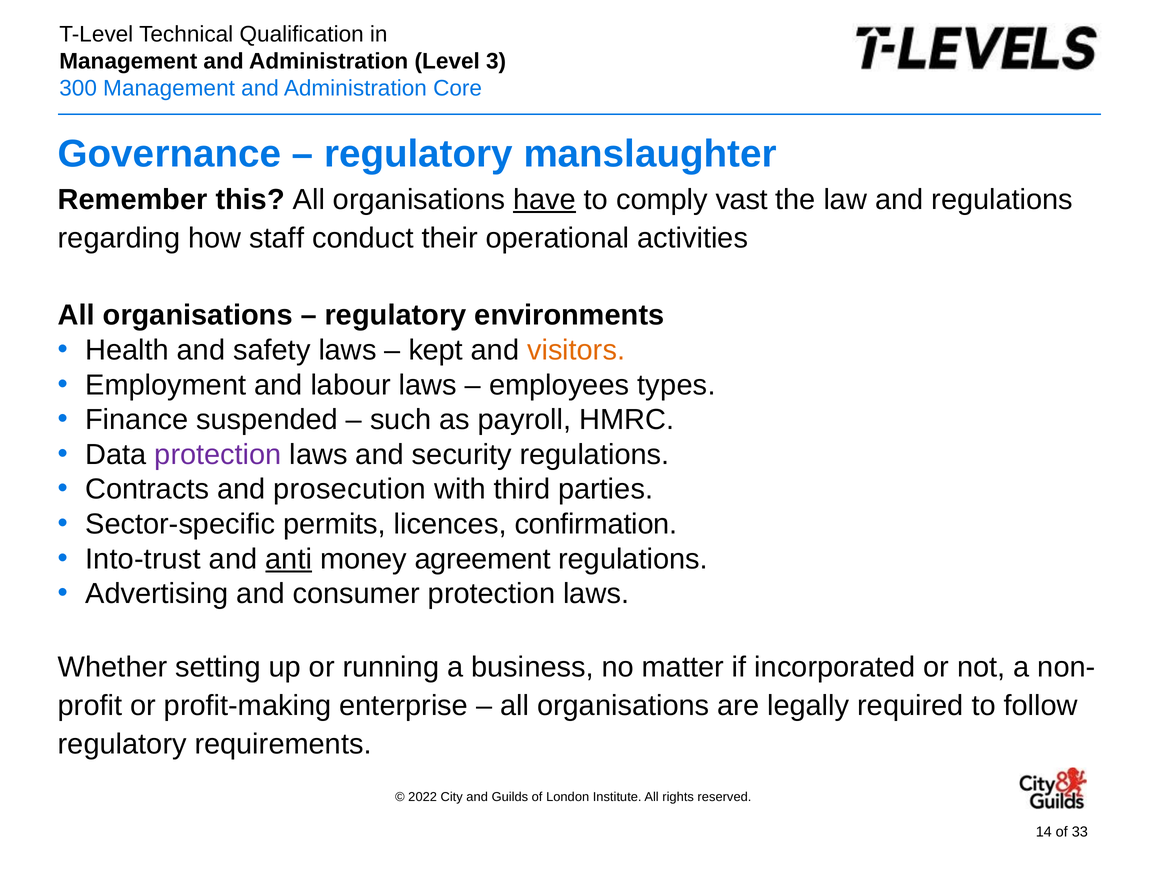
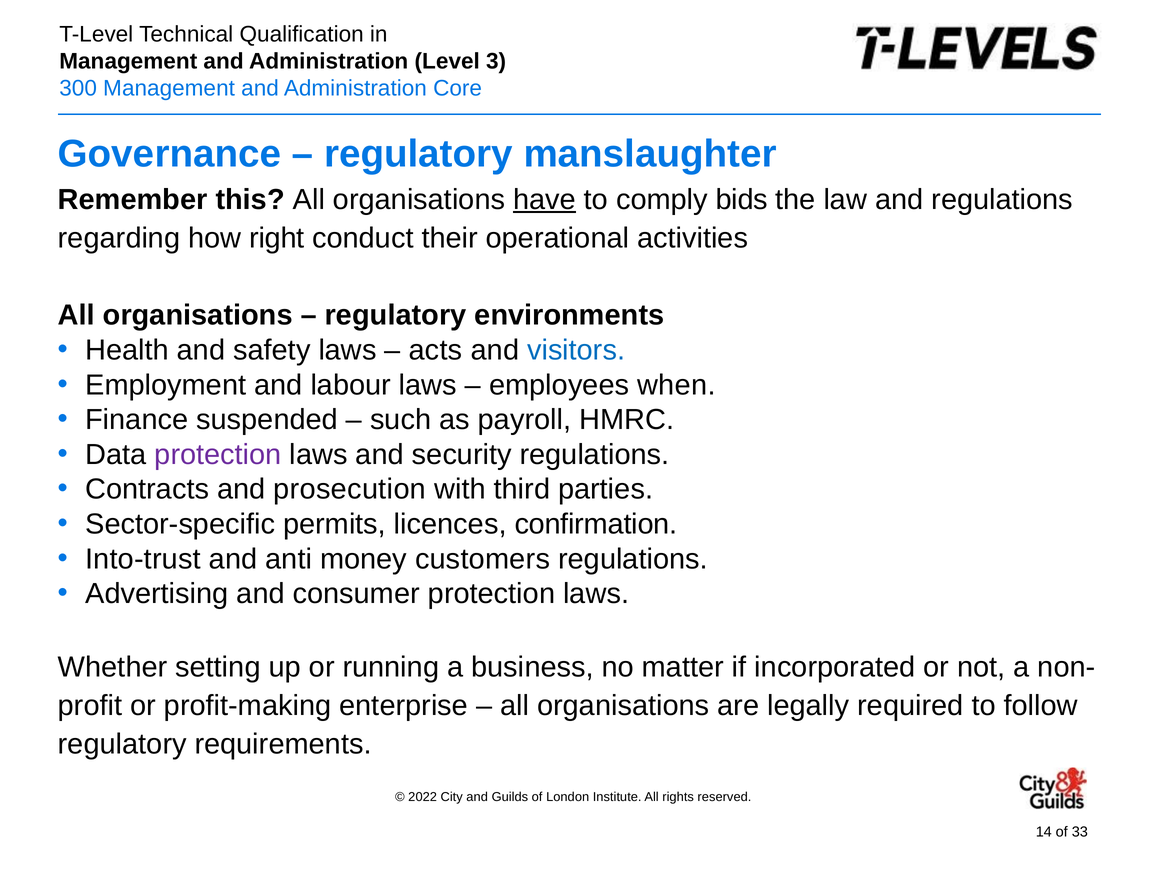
vast: vast -> bids
staff: staff -> right
kept: kept -> acts
visitors colour: orange -> blue
types: types -> when
anti underline: present -> none
agreement: agreement -> customers
